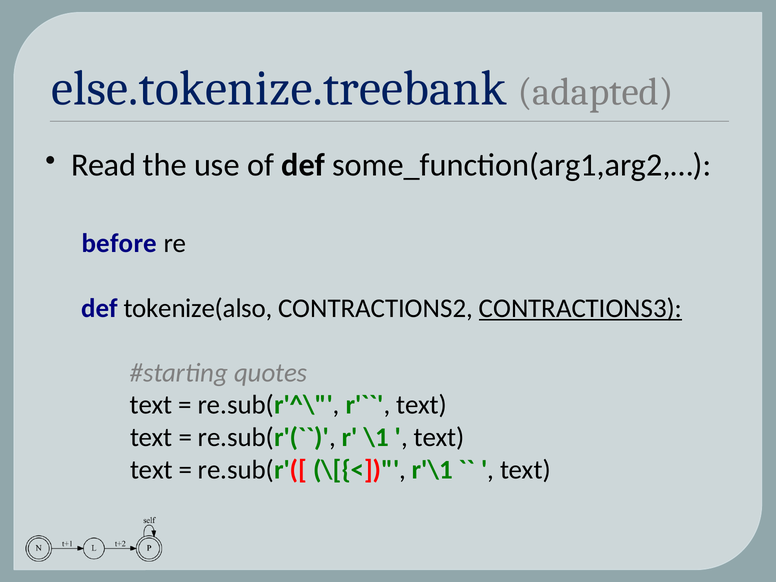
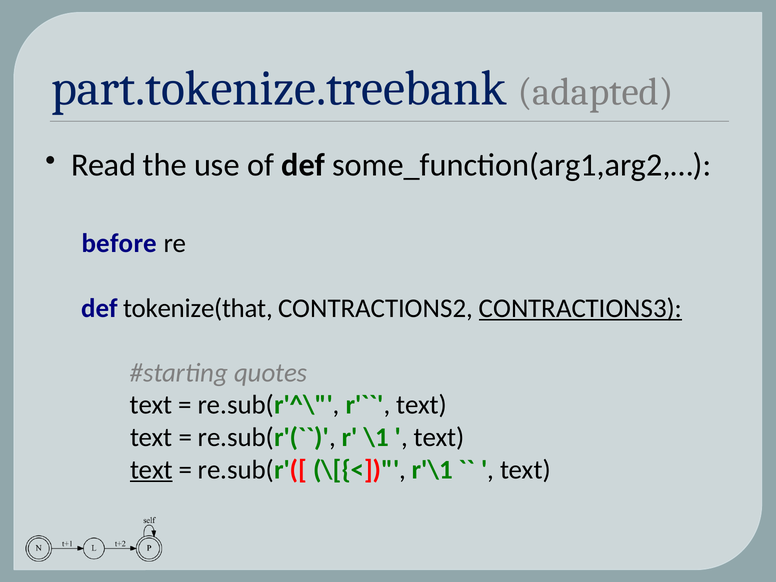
else.tokenize.treebank: else.tokenize.treebank -> part.tokenize.treebank
tokenize(also: tokenize(also -> tokenize(that
text at (151, 470) underline: none -> present
